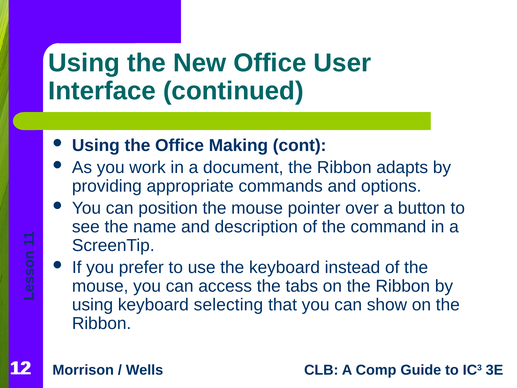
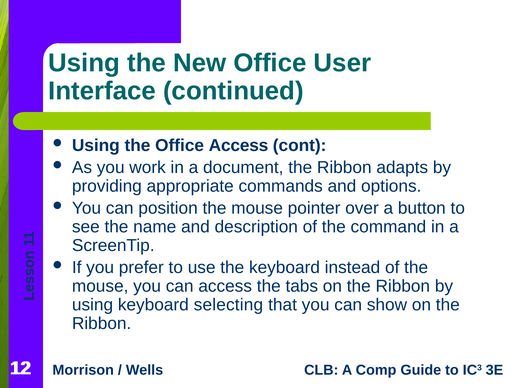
Office Making: Making -> Access
